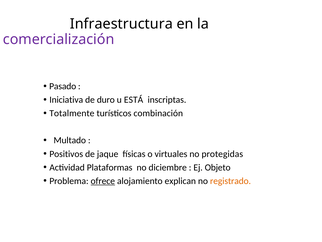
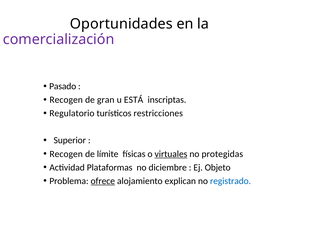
Infraestructura: Infraestructura -> Oportunidades
Iniciativa at (66, 100): Iniciativa -> Recogen
duro: duro -> gran
Totalmente: Totalmente -> Regulatorio
combinación: combinación -> restricciones
Multado: Multado -> Superior
Positivos at (66, 154): Positivos -> Recogen
jaque: jaque -> límite
virtuales underline: none -> present
registrado colour: orange -> blue
